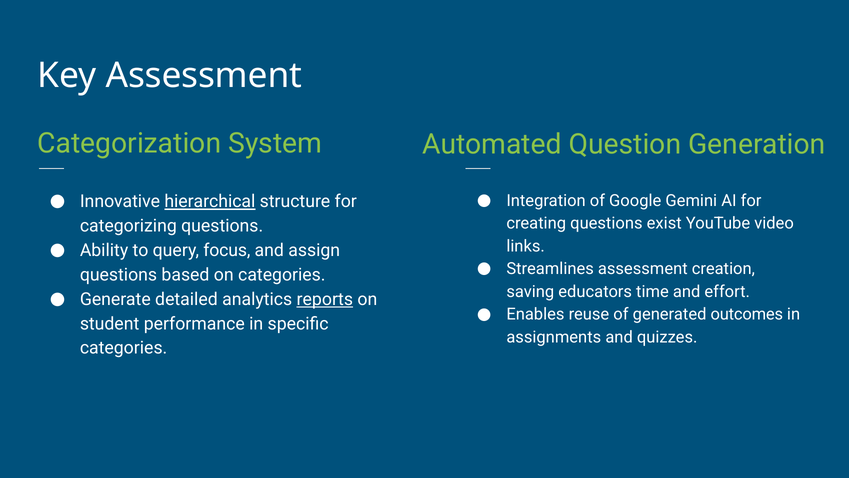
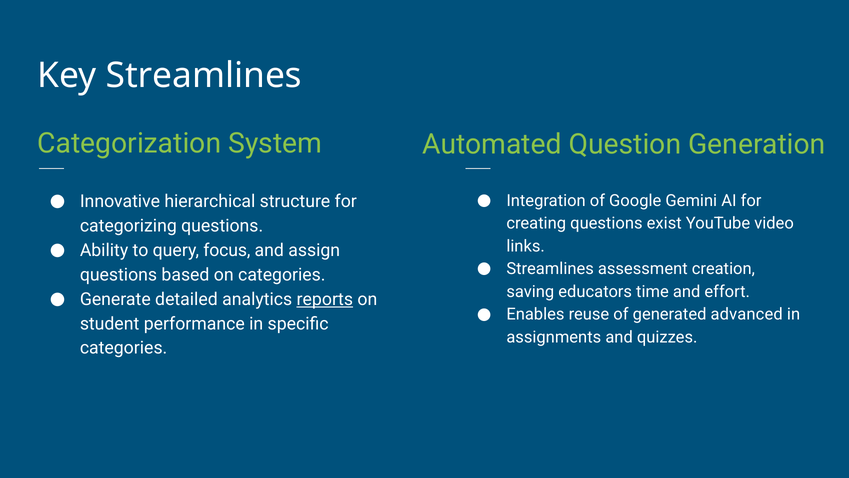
Key Assessment: Assessment -> Streamlines
hierarchical underline: present -> none
outcomes: outcomes -> advanced
